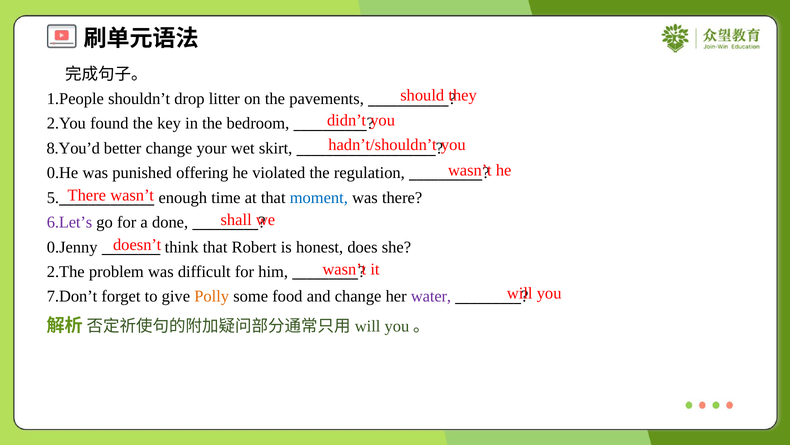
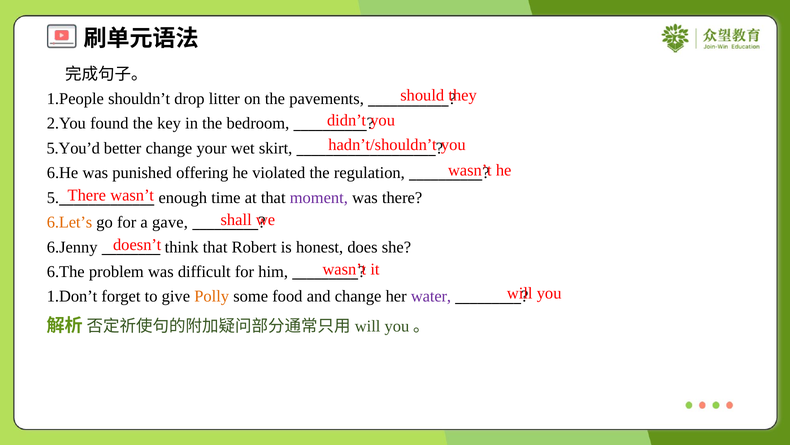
8.You’d: 8.You’d -> 5.You’d
0.He: 0.He -> 6.He
moment colour: blue -> purple
6.Let’s colour: purple -> orange
done: done -> gave
0.Jenny: 0.Jenny -> 6.Jenny
2.The: 2.The -> 6.The
7.Don’t: 7.Don’t -> 1.Don’t
